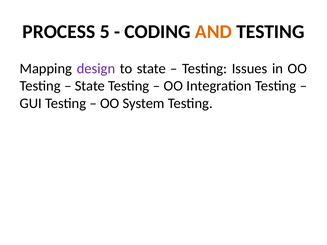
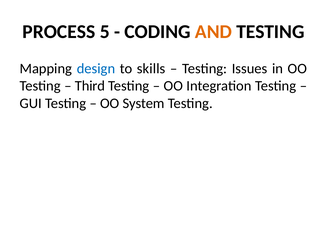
design colour: purple -> blue
to state: state -> skills
State at (90, 86): State -> Third
